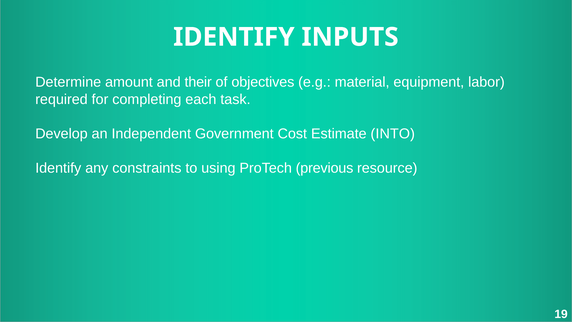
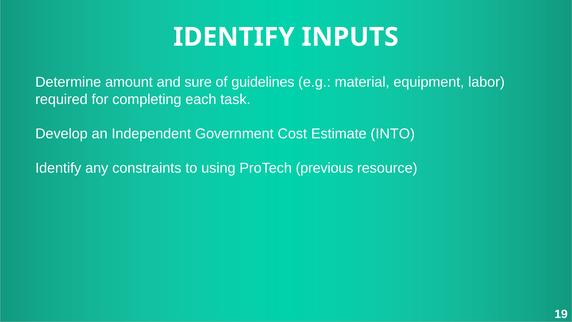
their: their -> sure
objectives: objectives -> guidelines
